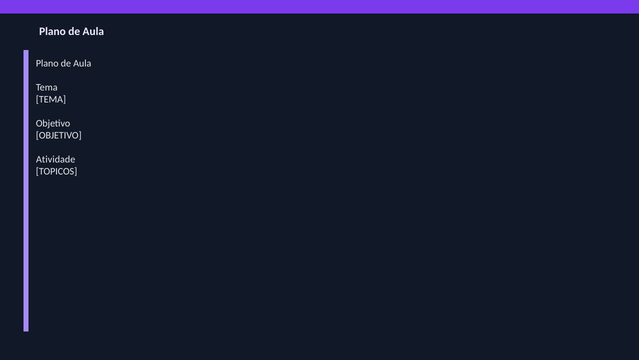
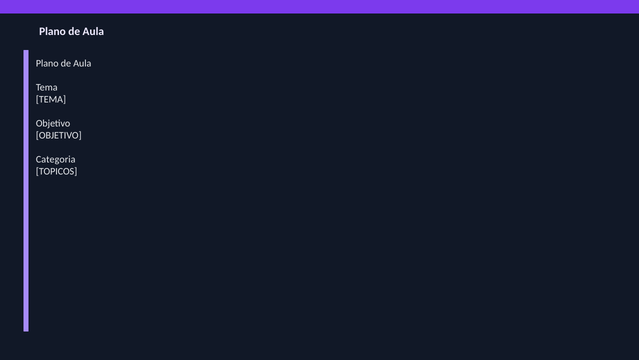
Atividade: Atividade -> Categoria
